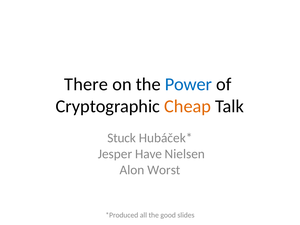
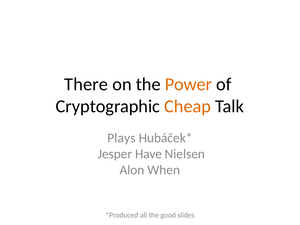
Power colour: blue -> orange
Stuck: Stuck -> Plays
Worst: Worst -> When
